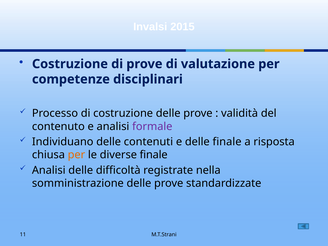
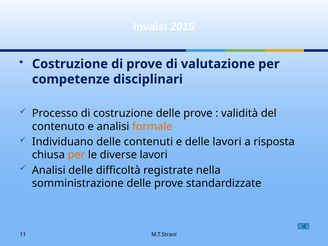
formale colour: purple -> orange
delle finale: finale -> lavori
diverse finale: finale -> lavori
